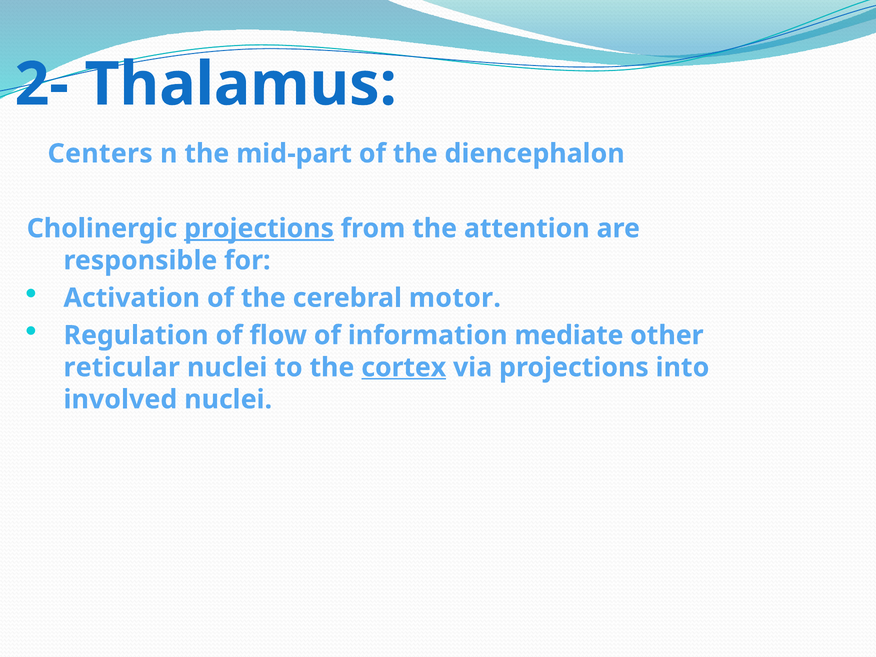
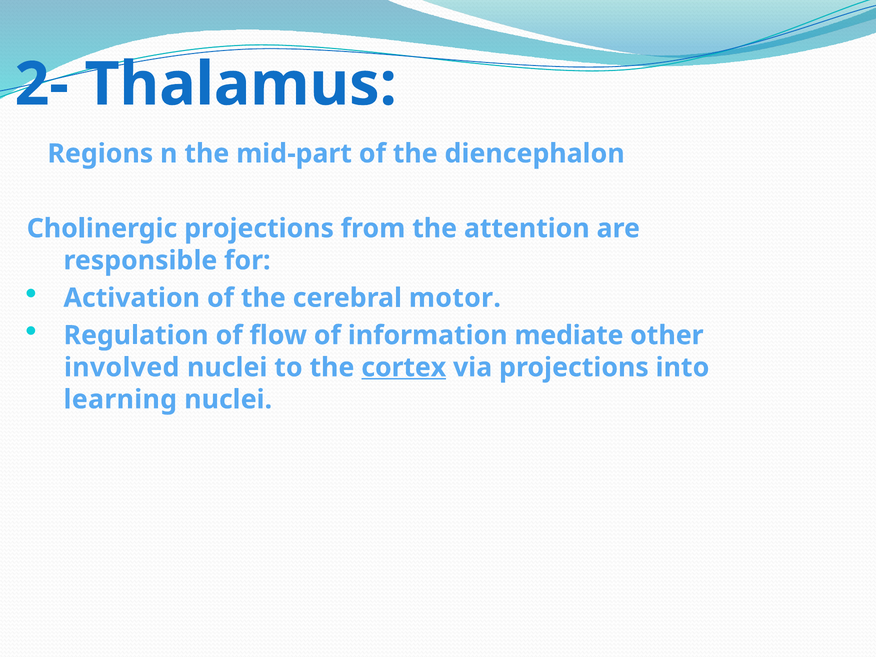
Centers: Centers -> Regions
projections at (259, 228) underline: present -> none
reticular: reticular -> involved
involved: involved -> learning
